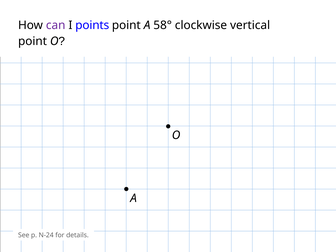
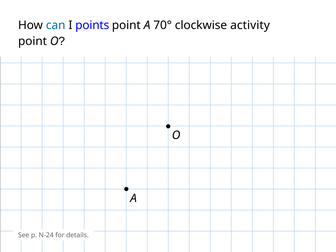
can colour: purple -> blue
58°: 58° -> 70°
vertical: vertical -> activity
